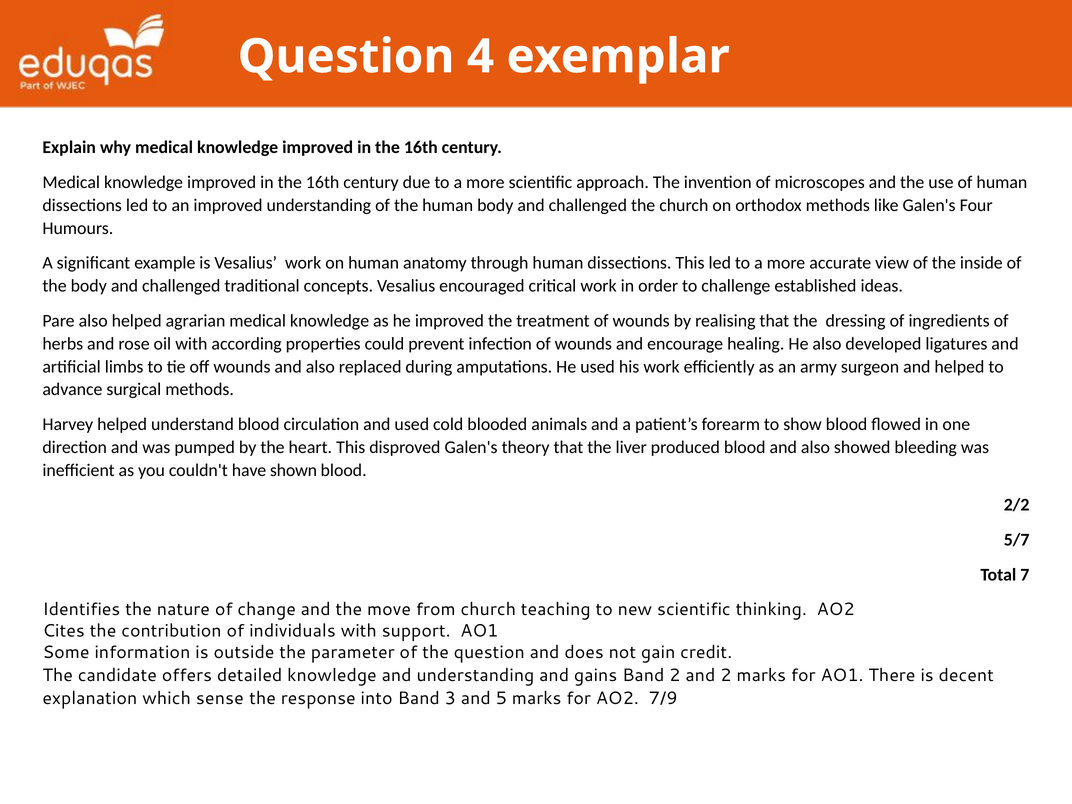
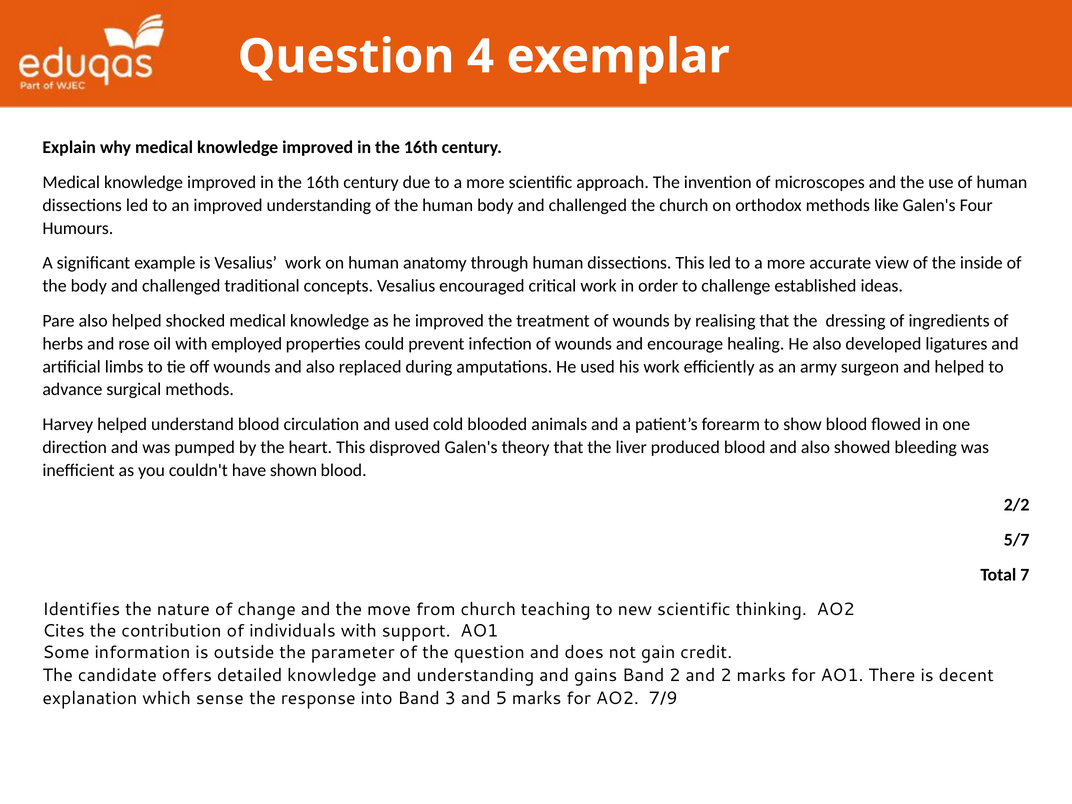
agrarian: agrarian -> shocked
according: according -> employed
